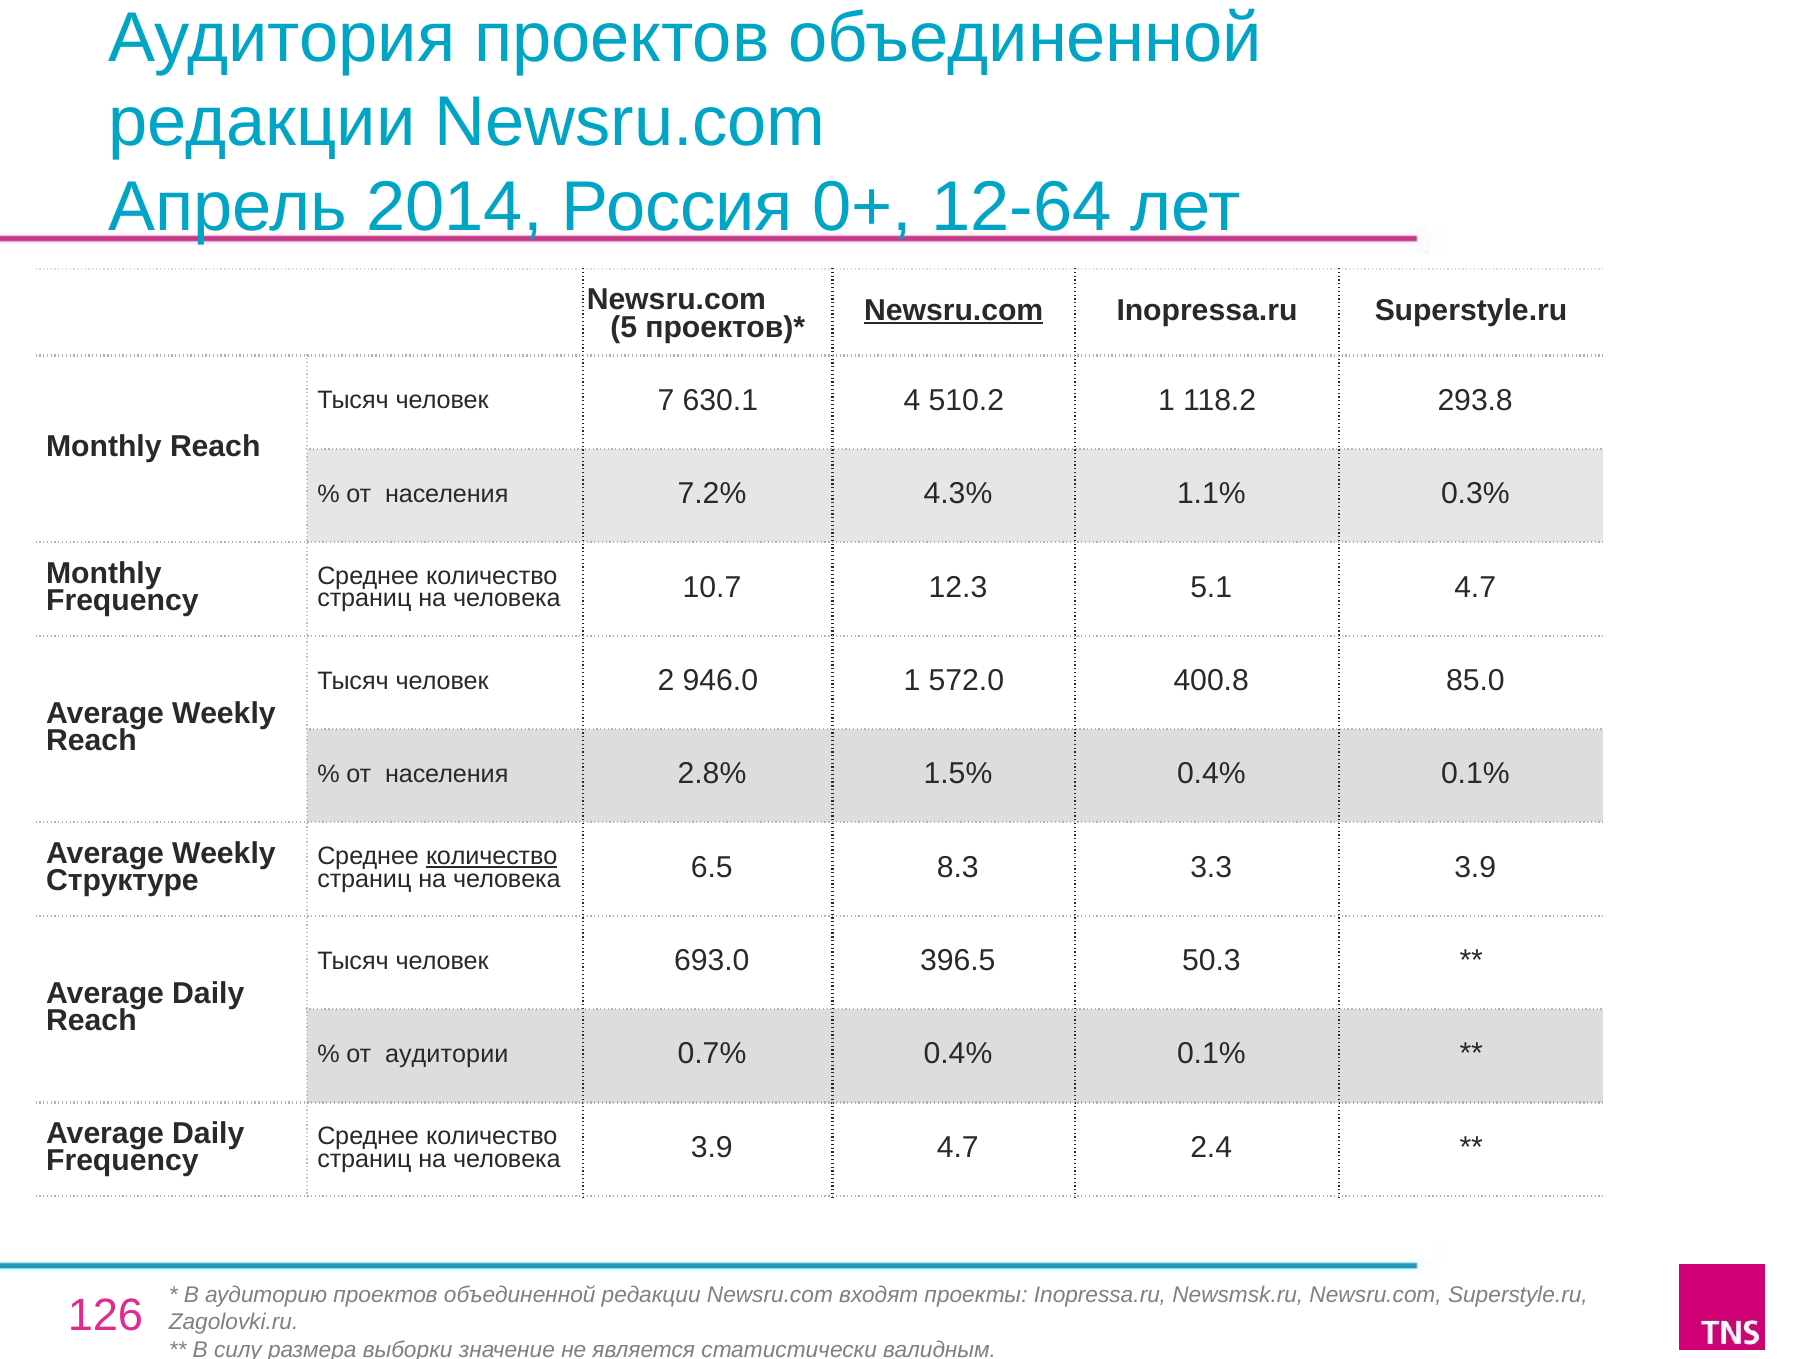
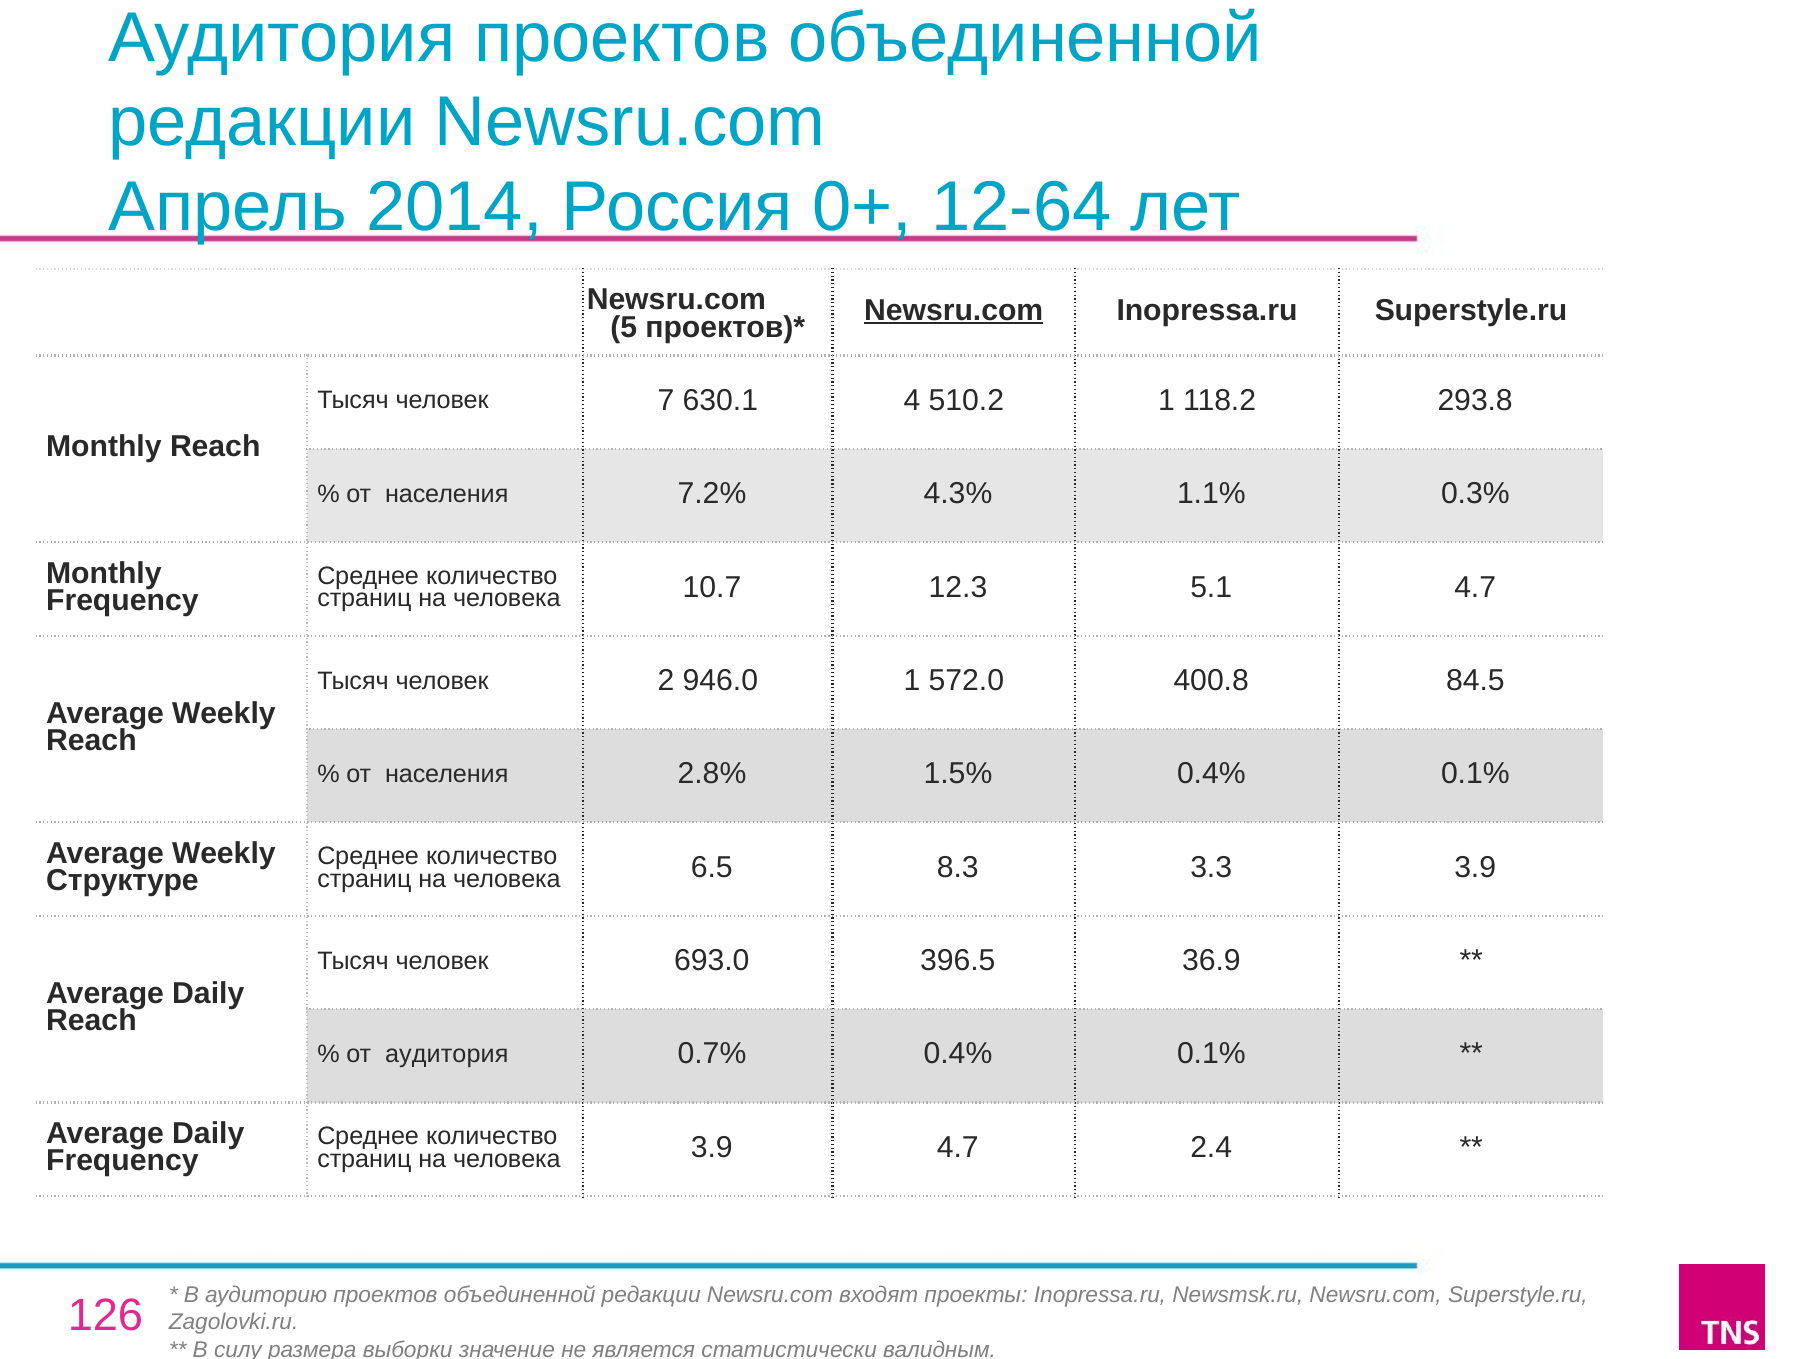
85.0: 85.0 -> 84.5
количество at (492, 856) underline: present -> none
50.3: 50.3 -> 36.9
от аудитории: аудитории -> аудитория
